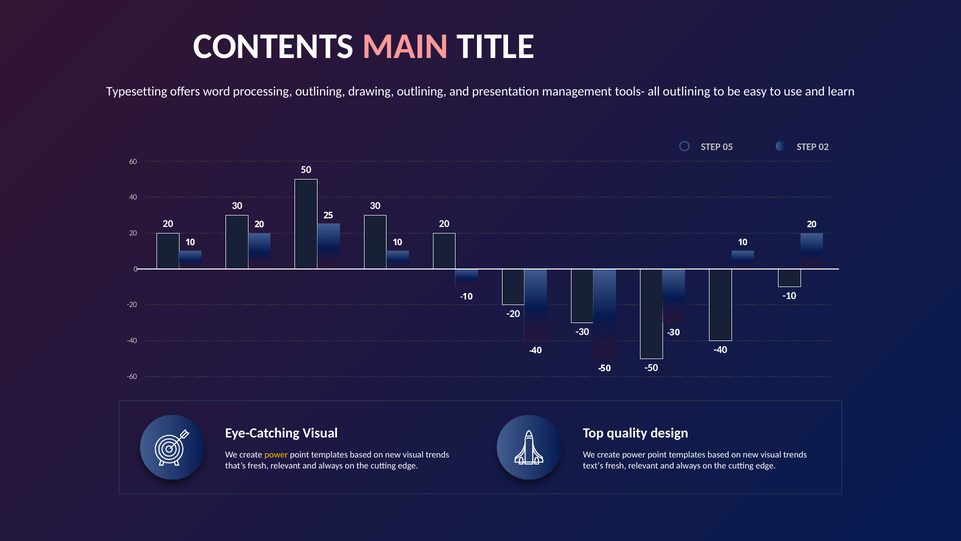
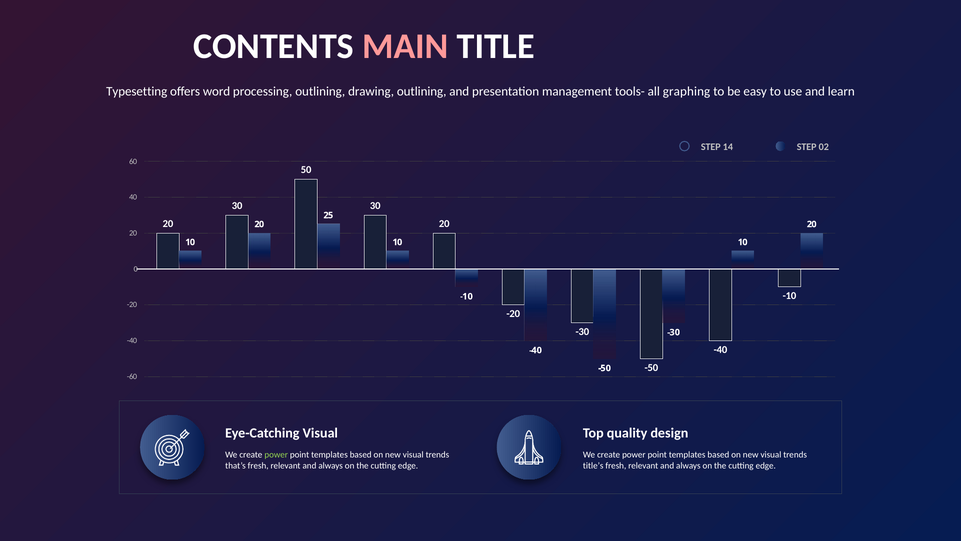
all outlining: outlining -> graphing
05: 05 -> 14
power at (276, 454) colour: yellow -> light green
text’s: text’s -> title’s
